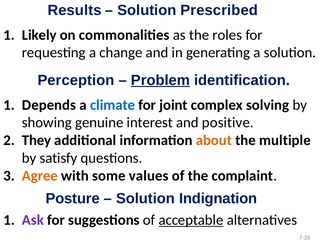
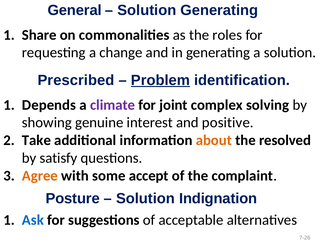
Results: Results -> General
Solution Prescribed: Prescribed -> Generating
Likely: Likely -> Share
Perception: Perception -> Prescribed
climate colour: blue -> purple
They: They -> Take
multiple: multiple -> resolved
values: values -> accept
Ask colour: purple -> blue
acceptable underline: present -> none
